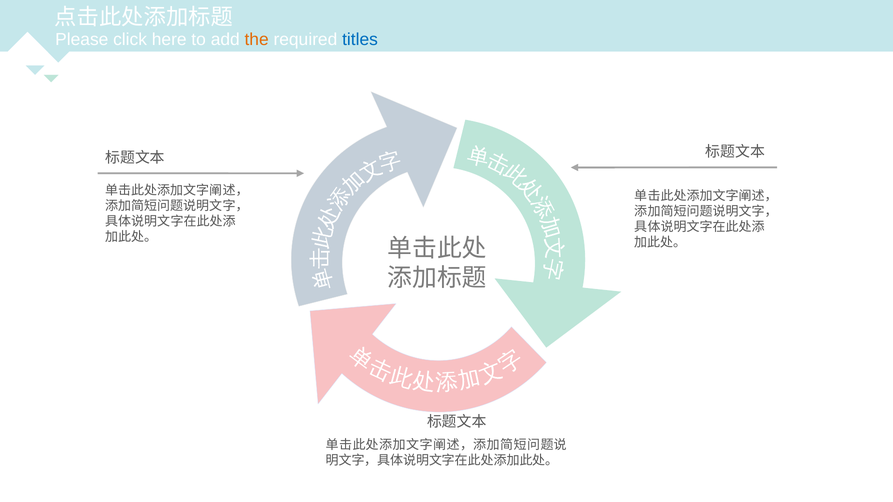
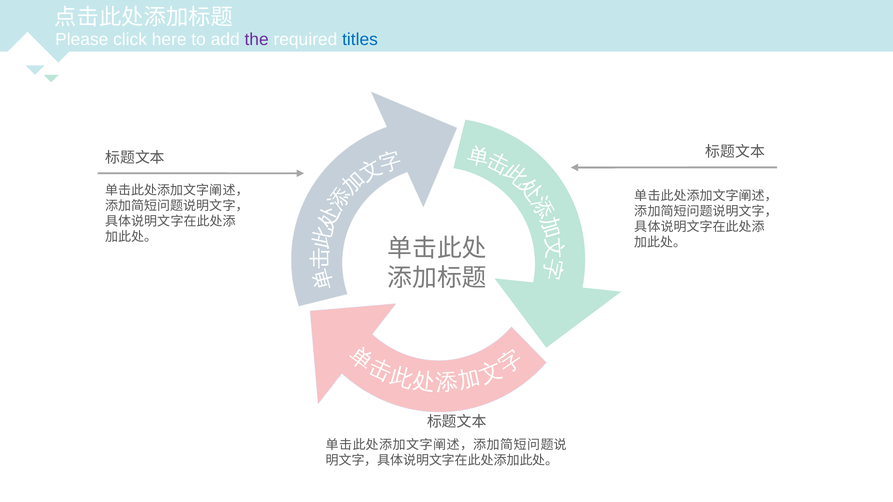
the colour: orange -> purple
